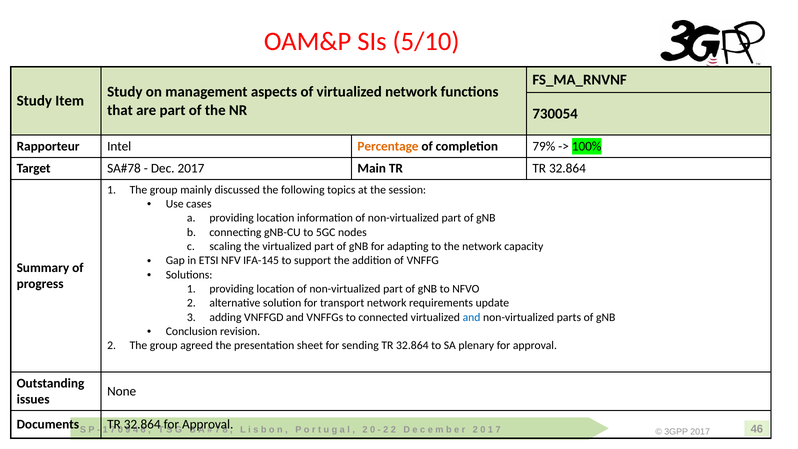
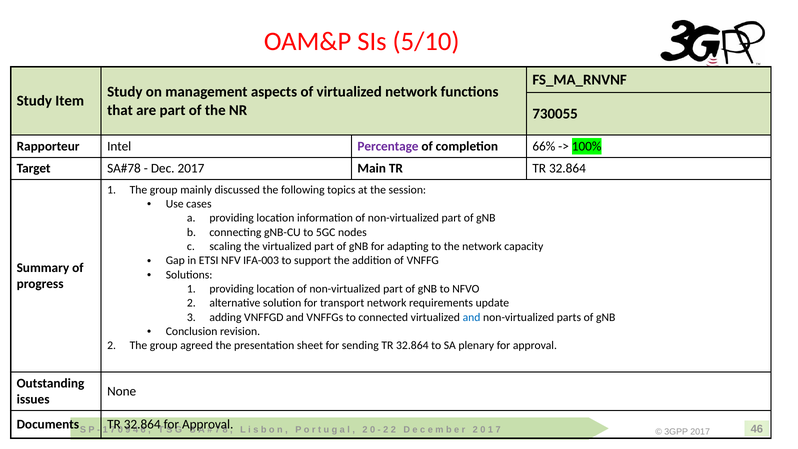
730054: 730054 -> 730055
Percentage colour: orange -> purple
79%: 79% -> 66%
IFA-145: IFA-145 -> IFA-003
